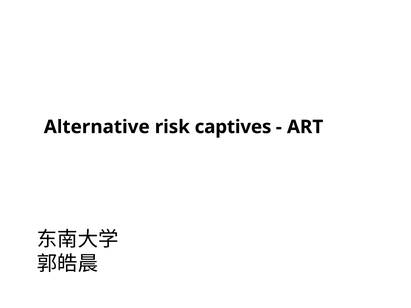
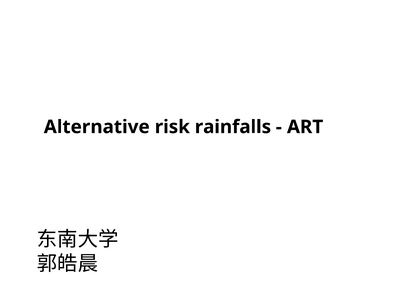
captives: captives -> rainfalls
